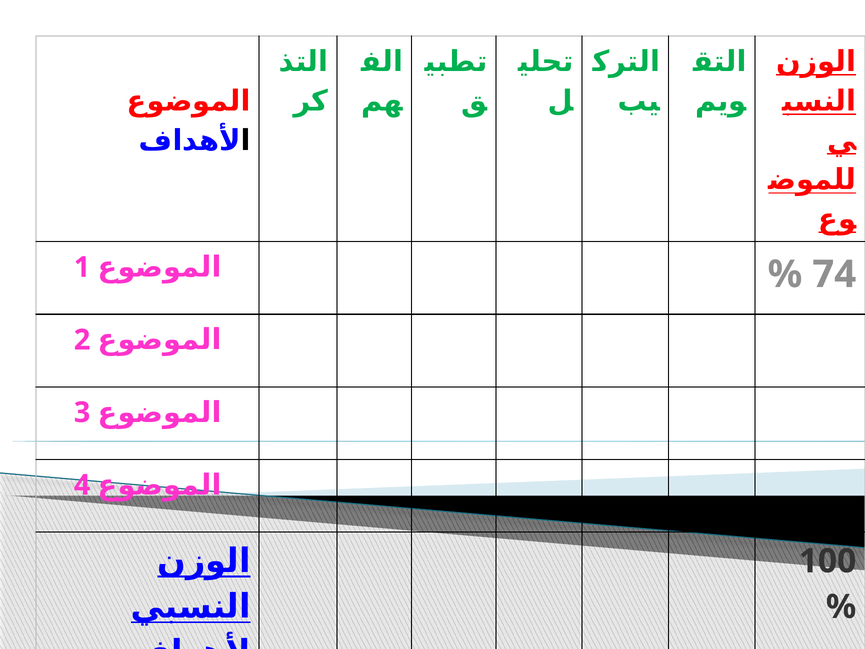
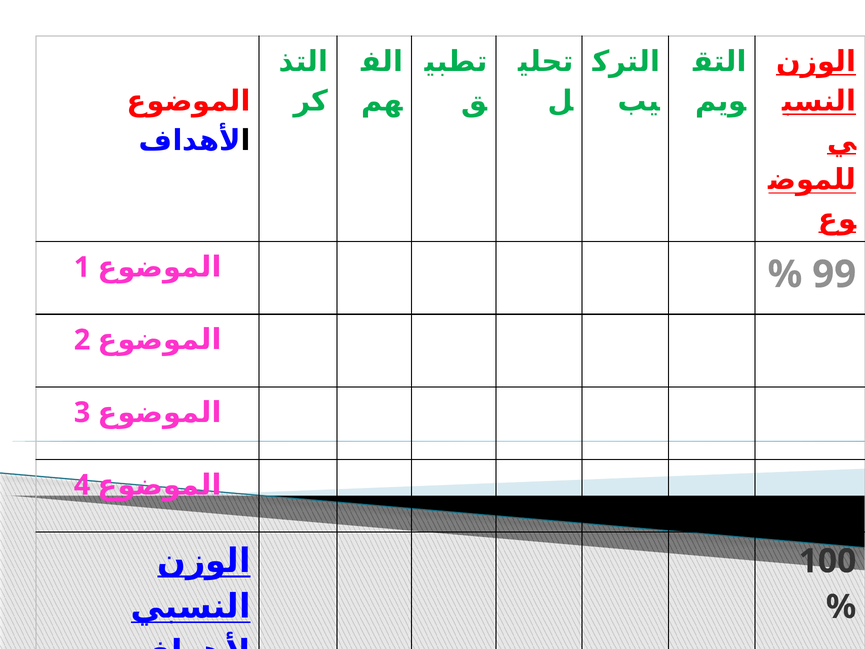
74: 74 -> 99
